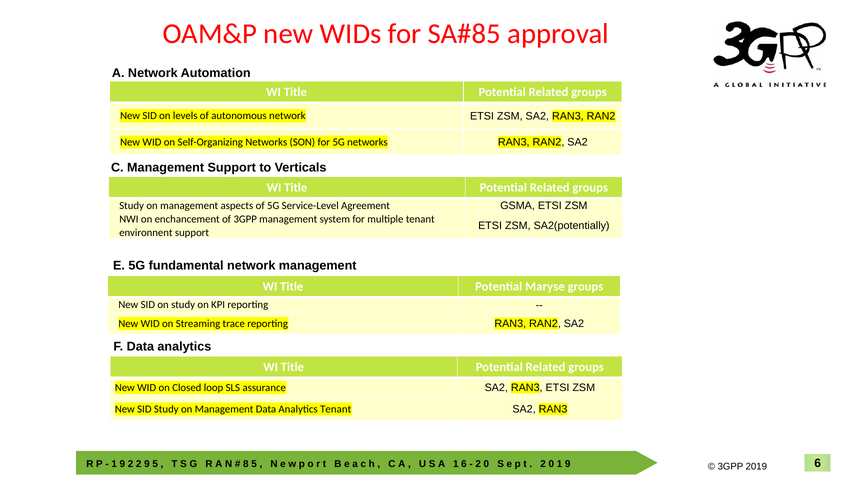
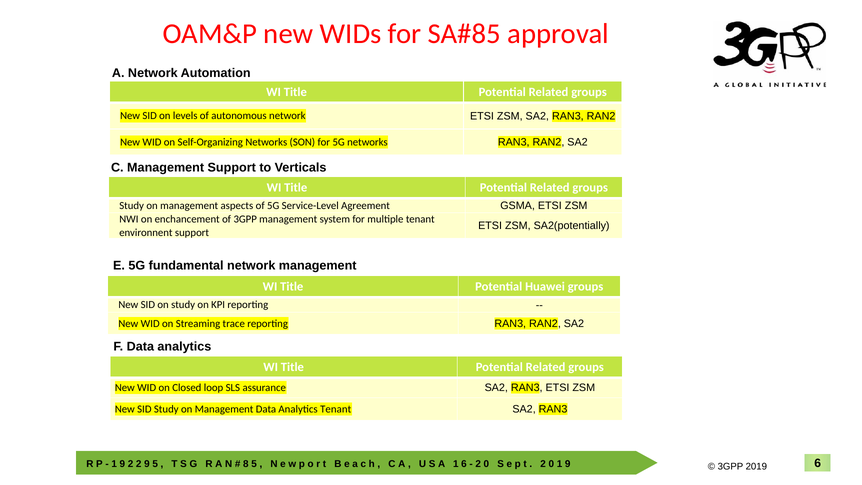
Maryse: Maryse -> Huawei
